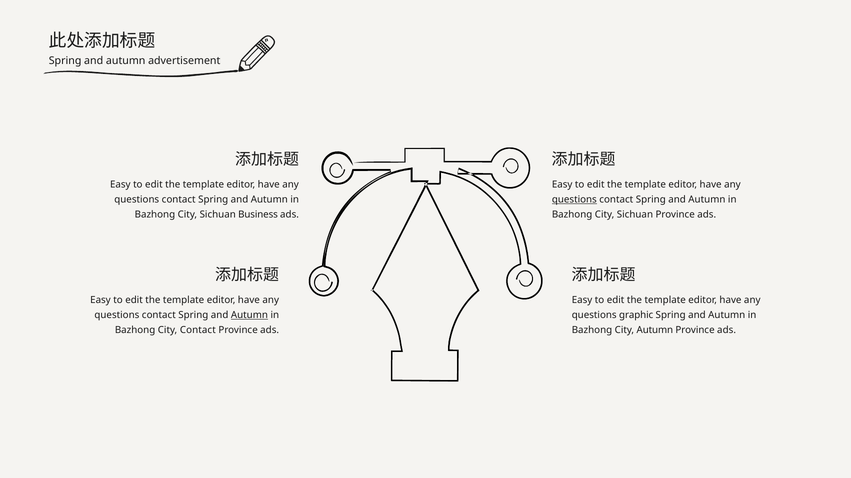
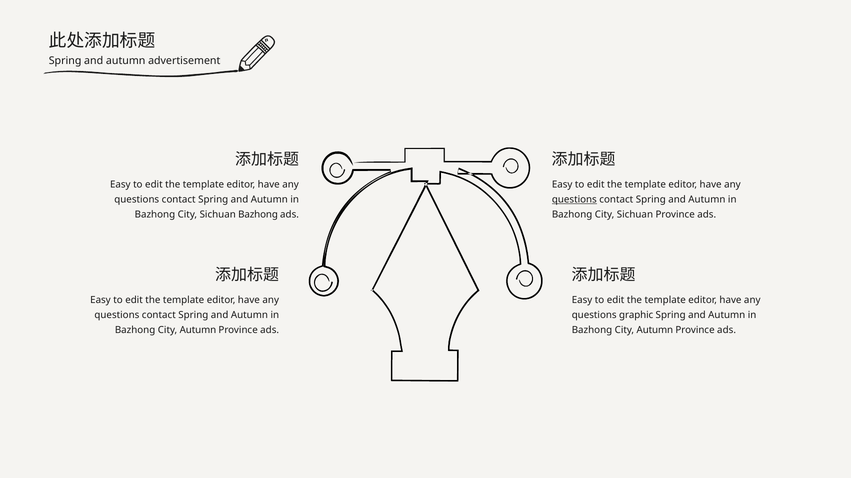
Sichuan Business: Business -> Bazhong
Autumn at (249, 316) underline: present -> none
Contact at (198, 331): Contact -> Autumn
